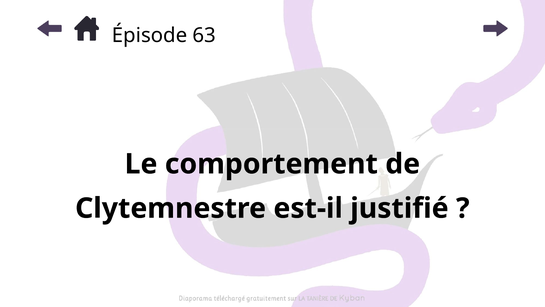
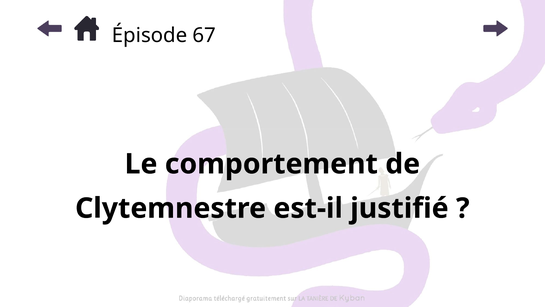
63: 63 -> 67
